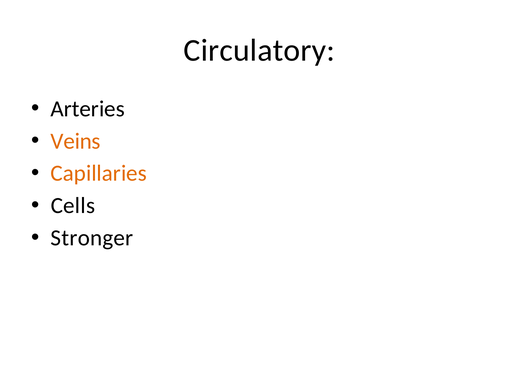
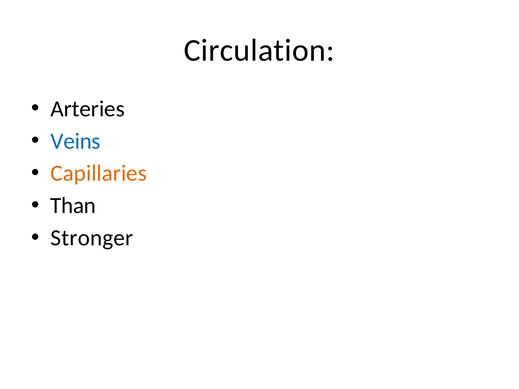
Circulatory: Circulatory -> Circulation
Veins colour: orange -> blue
Cells: Cells -> Than
